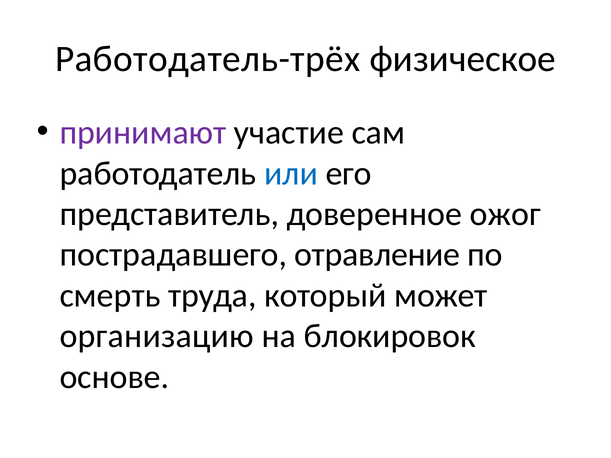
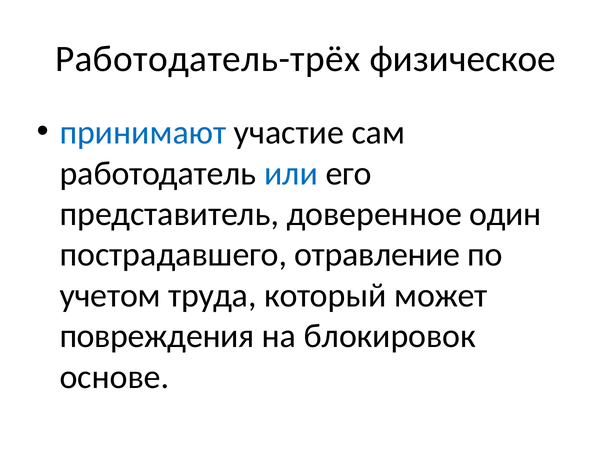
принимают colour: purple -> blue
ожог: ожог -> один
смерть: смерть -> учетом
организацию: организацию -> повреждения
